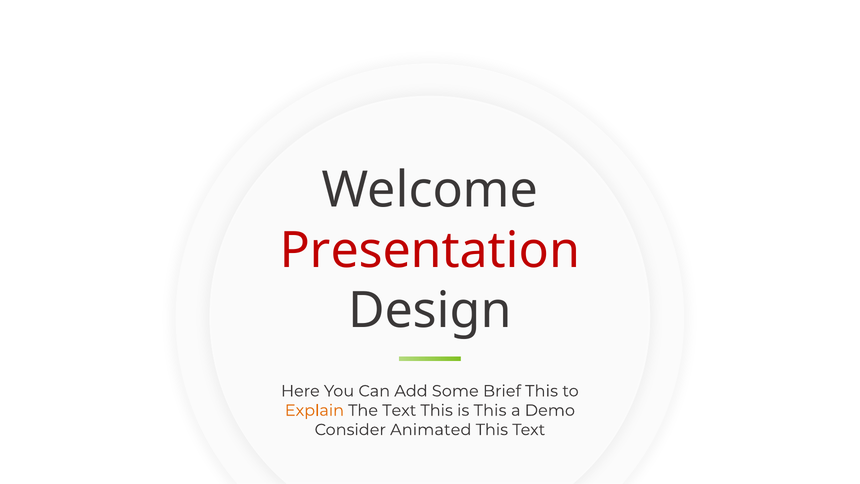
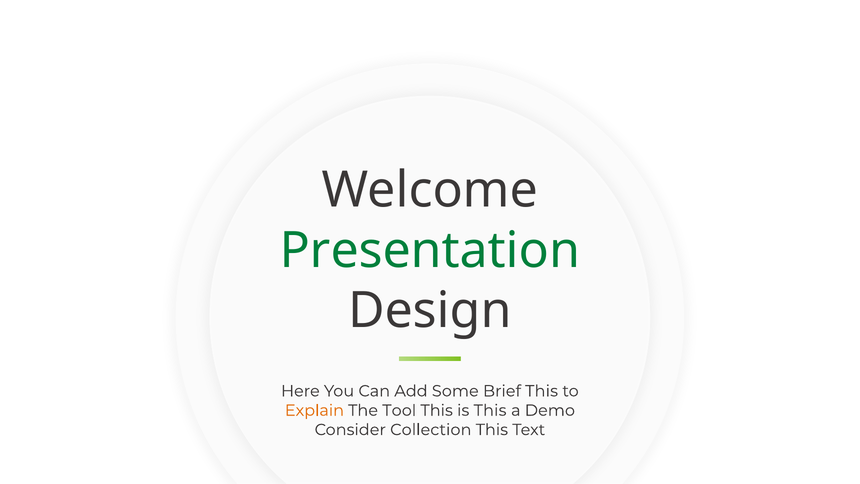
Presentation colour: red -> green
The Text: Text -> Tool
Animated: Animated -> Collection
